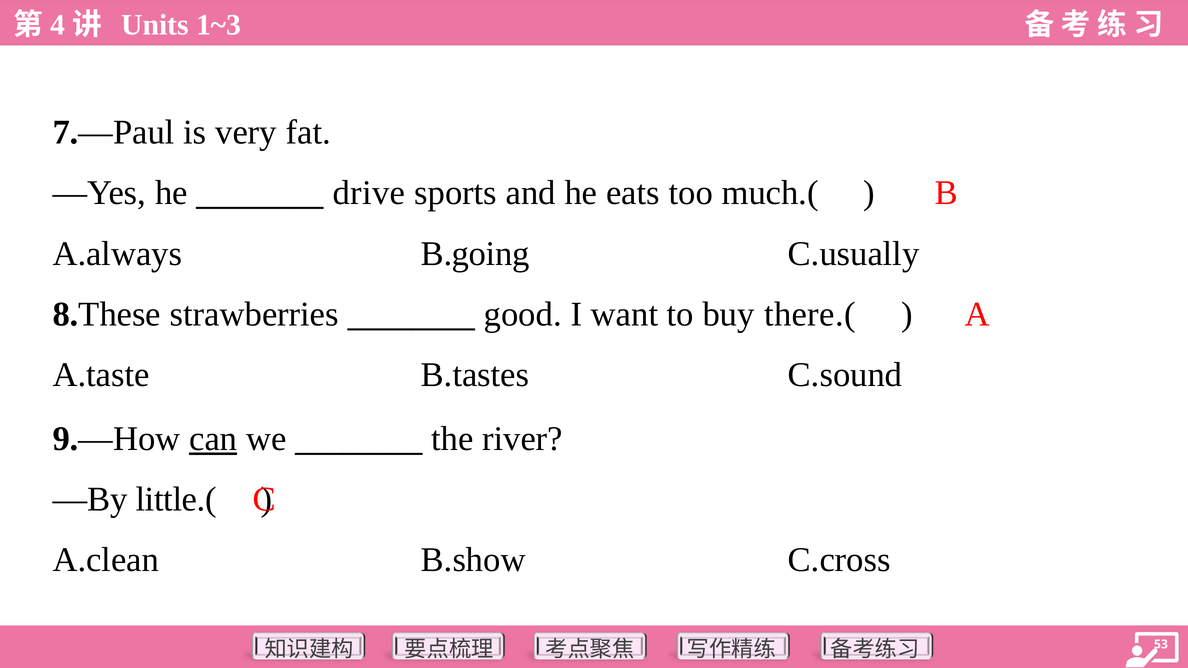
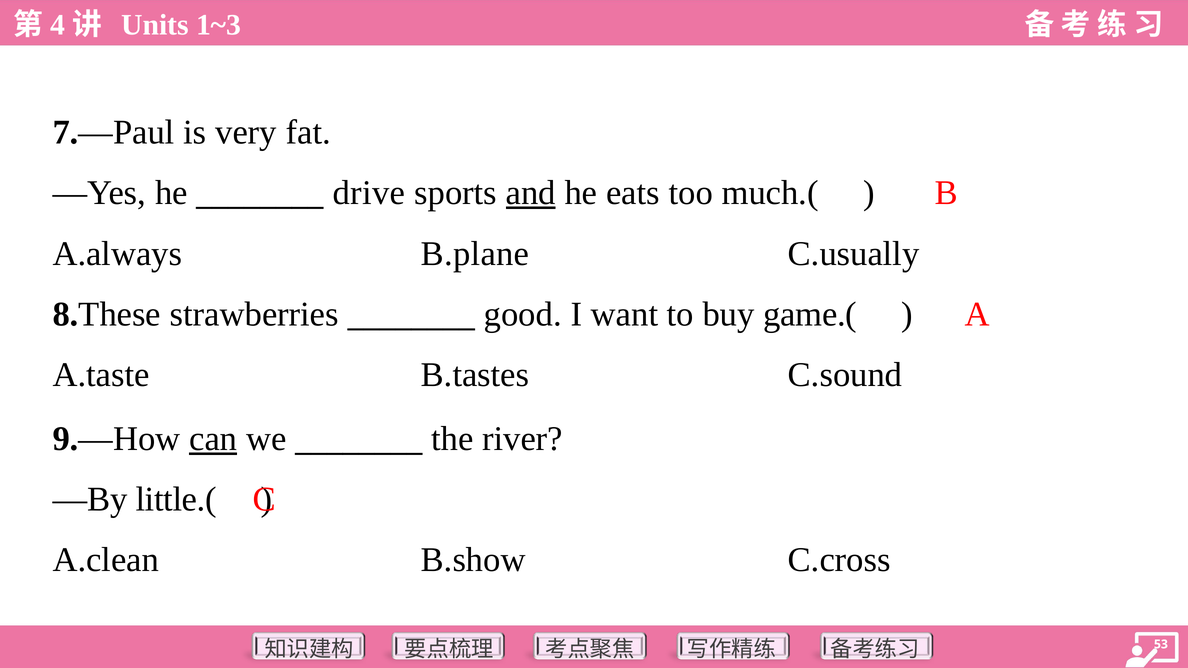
and underline: none -> present
B.going: B.going -> B.plane
there.(: there.( -> game.(
